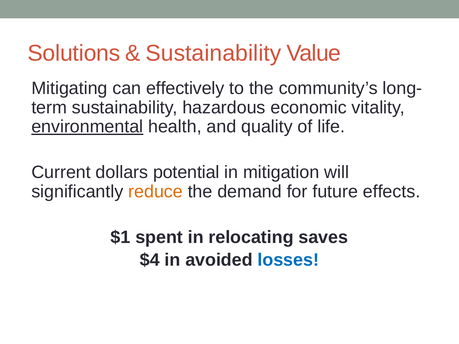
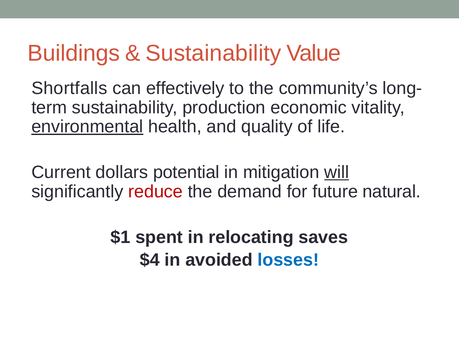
Solutions: Solutions -> Buildings
Mitigating: Mitigating -> Shortfalls
hazardous: hazardous -> production
will underline: none -> present
reduce colour: orange -> red
effects: effects -> natural
